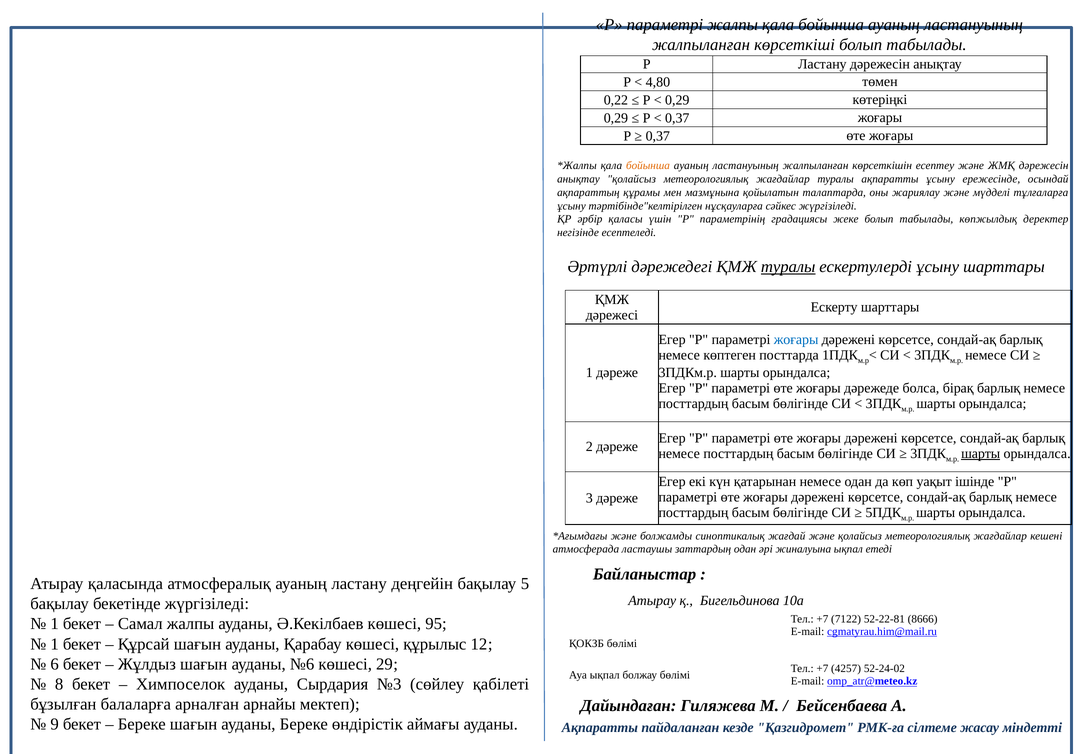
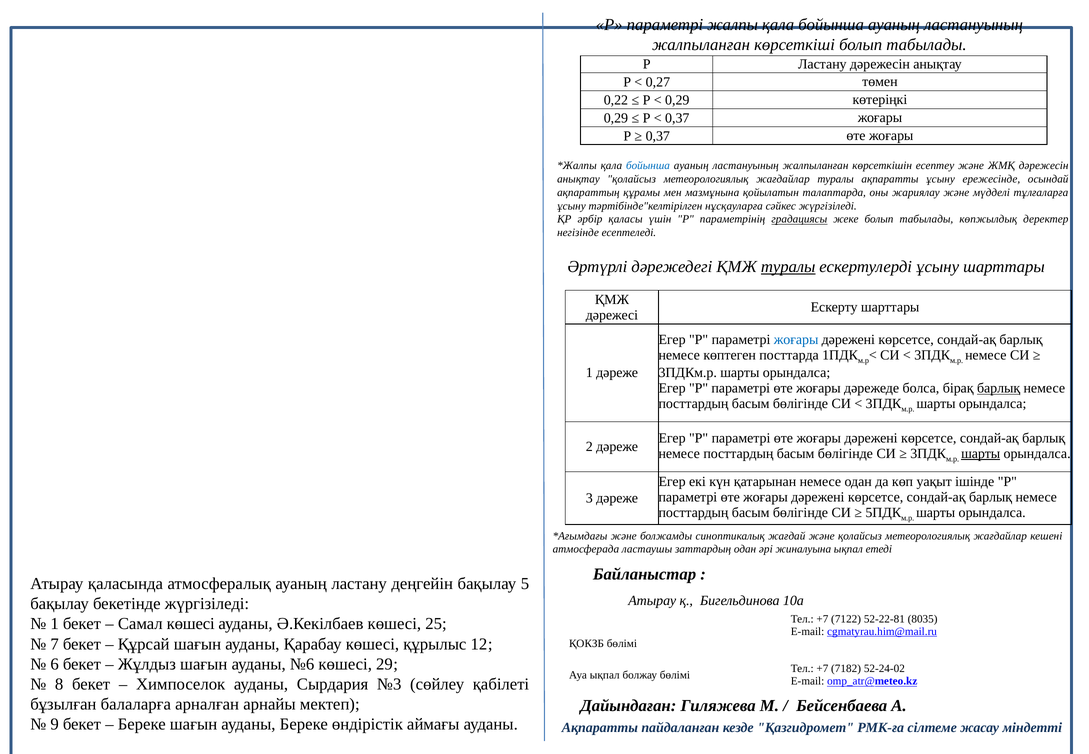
4,80: 4,80 -> 0,27
бойынша at (648, 166) colour: orange -> blue
градациясы underline: none -> present
барлық at (999, 388) underline: none -> present
8666: 8666 -> 8035
Самал жалпы: жалпы -> көшесі
95: 95 -> 25
1 at (55, 644): 1 -> 7
4257: 4257 -> 7182
